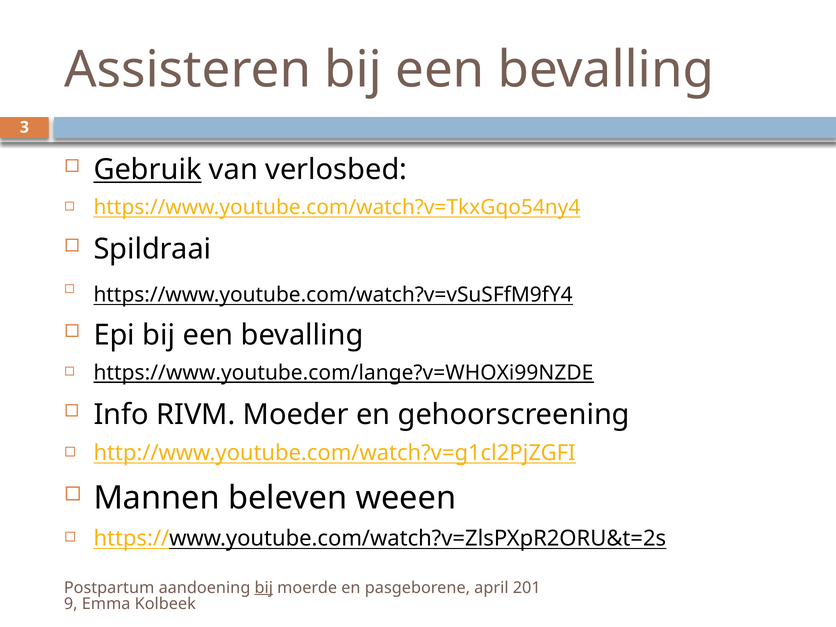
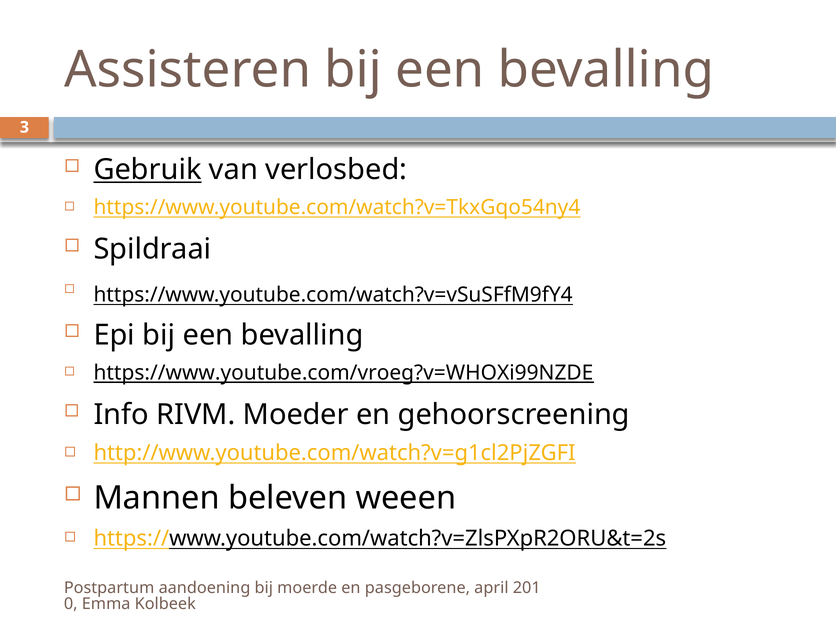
https://www.youtube.com/lange?v=WHOXi99NZDE: https://www.youtube.com/lange?v=WHOXi99NZDE -> https://www.youtube.com/vroeg?v=WHOXi99NZDE
bij at (264, 588) underline: present -> none
9: 9 -> 0
